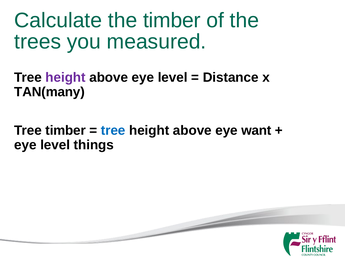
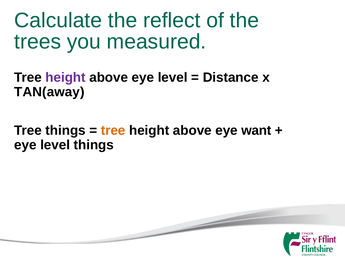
the timber: timber -> reflect
TAN(many: TAN(many -> TAN(away
Tree timber: timber -> things
tree at (113, 130) colour: blue -> orange
